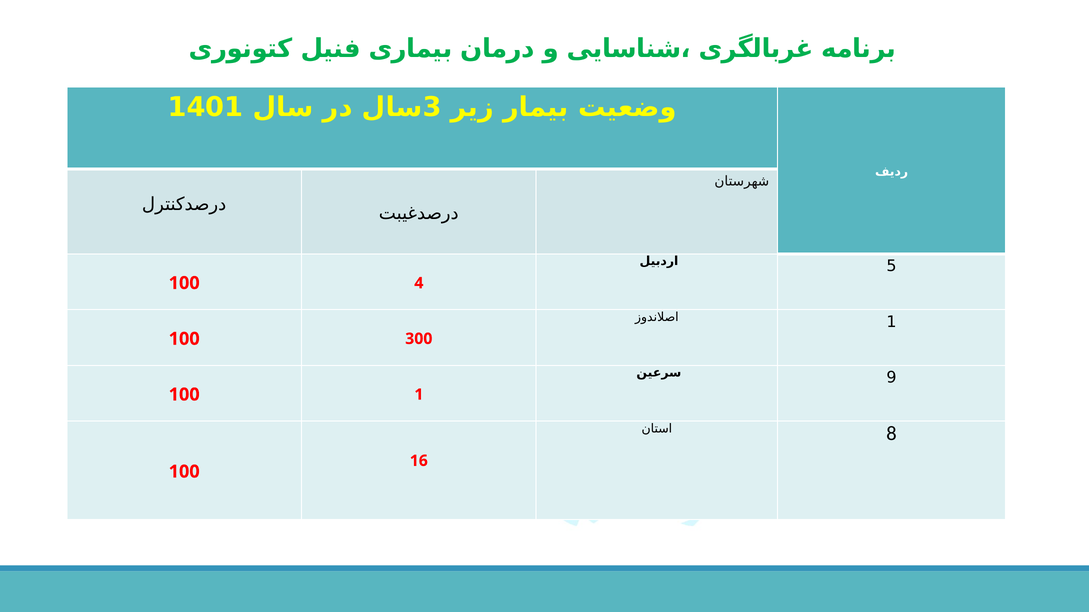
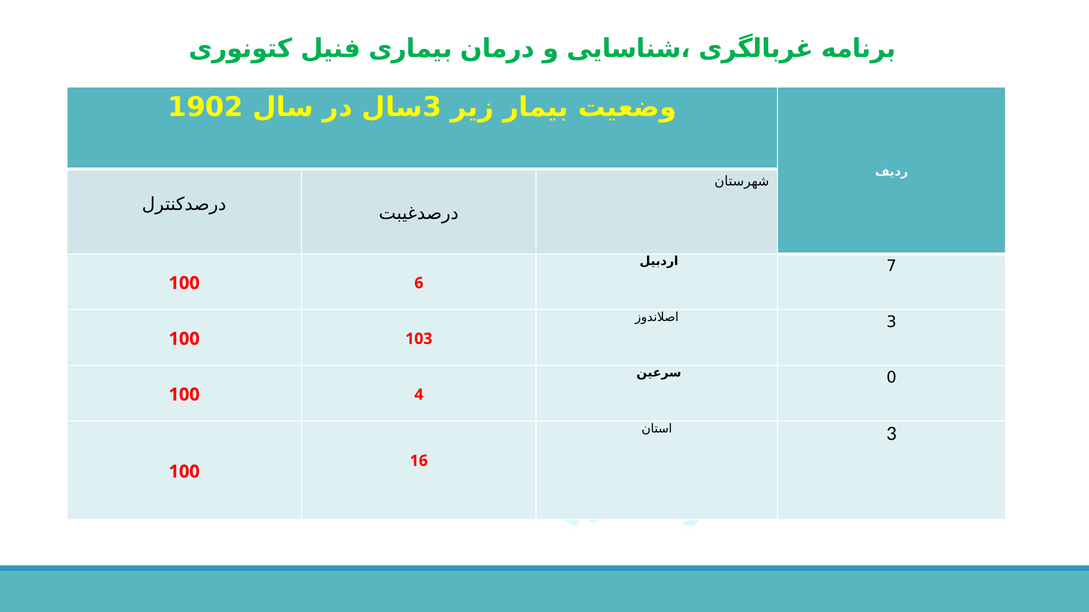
1401: 1401 -> 1902
5: 5 -> 7
4: 4 -> 6
1 at (892, 322): 1 -> 3
300: 300 -> 103
9: 9 -> 0
100 1: 1 -> 4
8 at (891, 434): 8 -> 3
